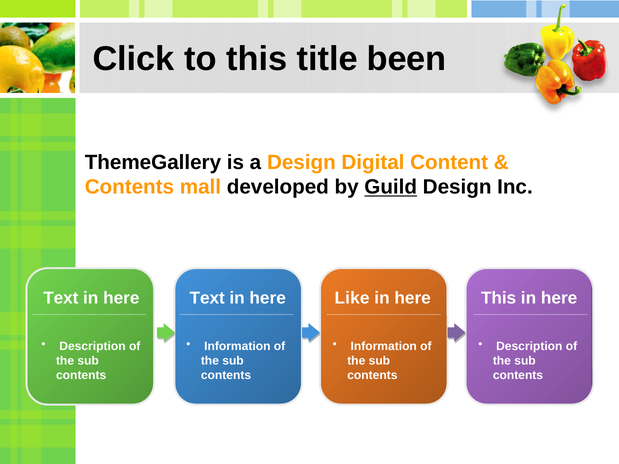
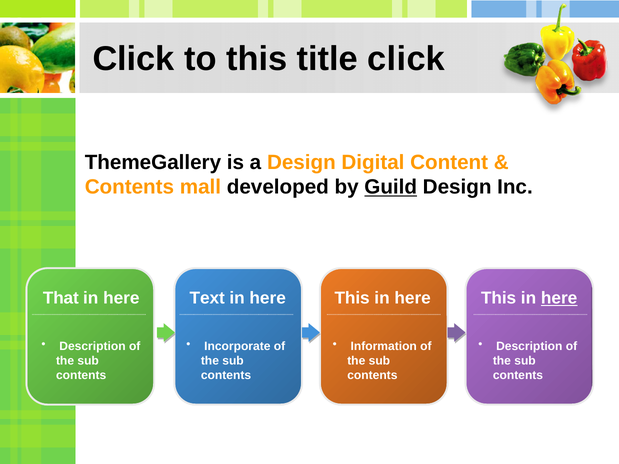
title been: been -> click
Text at (61, 298): Text -> That
Like at (352, 298): Like -> This
here at (559, 298) underline: none -> present
Information at (237, 346): Information -> Incorporate
